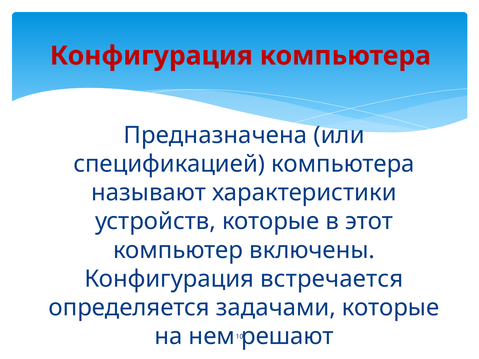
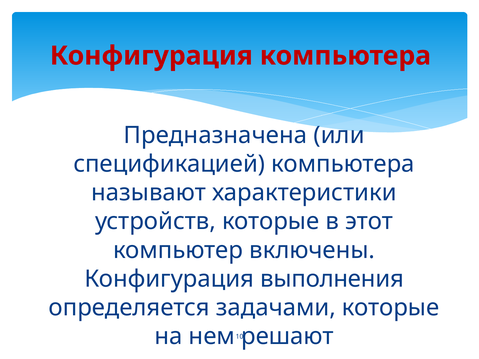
встречается: встречается -> выполнения
